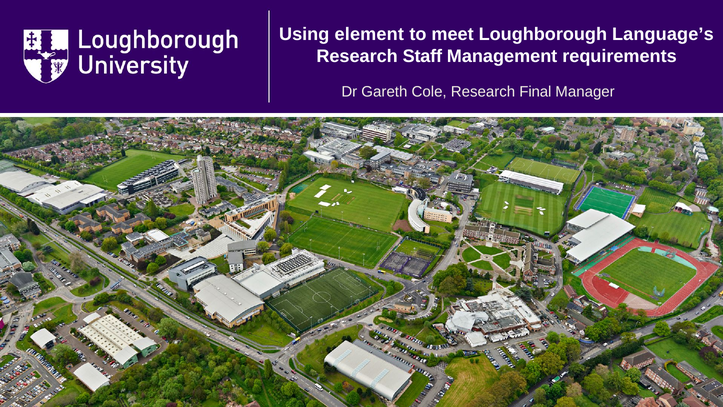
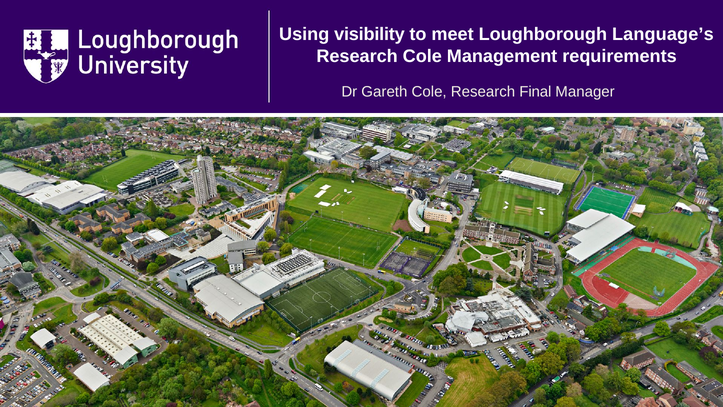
element: element -> visibility
Research Staff: Staff -> Cole
